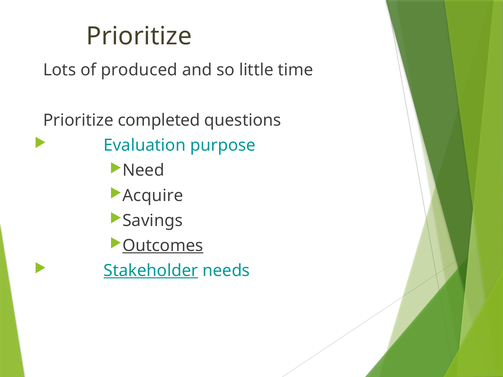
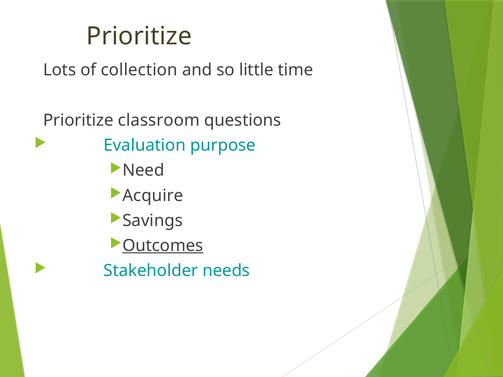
produced: produced -> collection
completed: completed -> classroom
Stakeholder underline: present -> none
